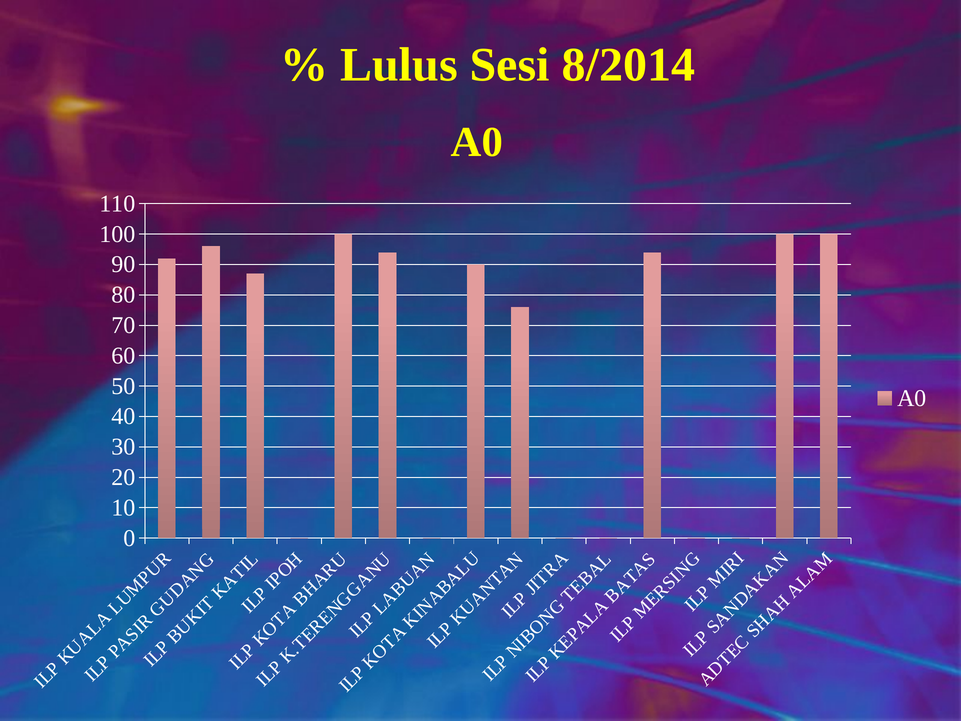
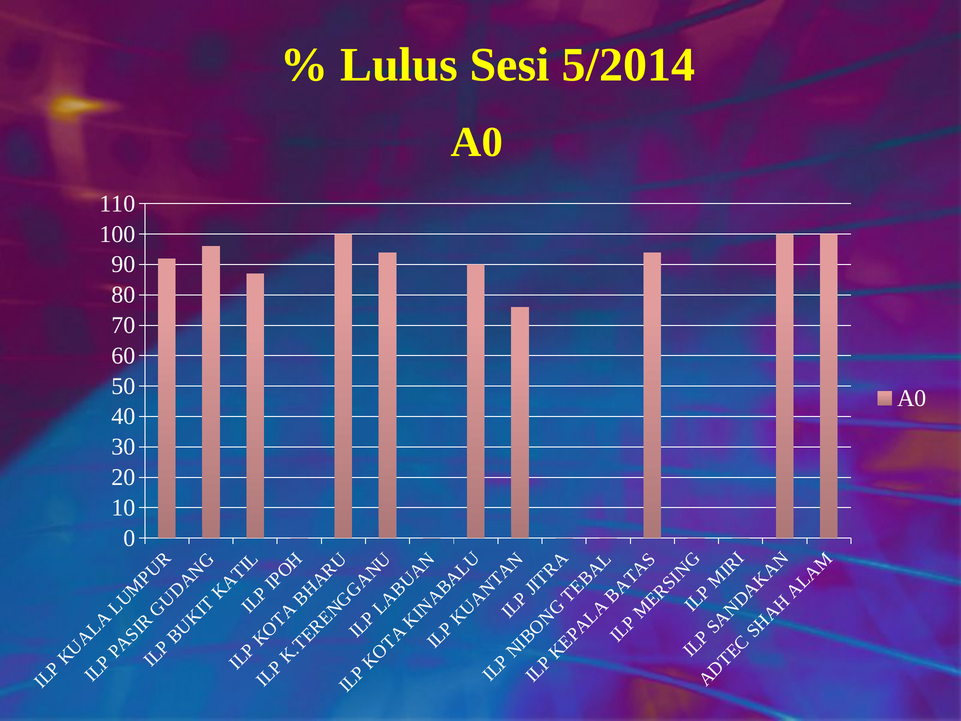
8/2014: 8/2014 -> 5/2014
